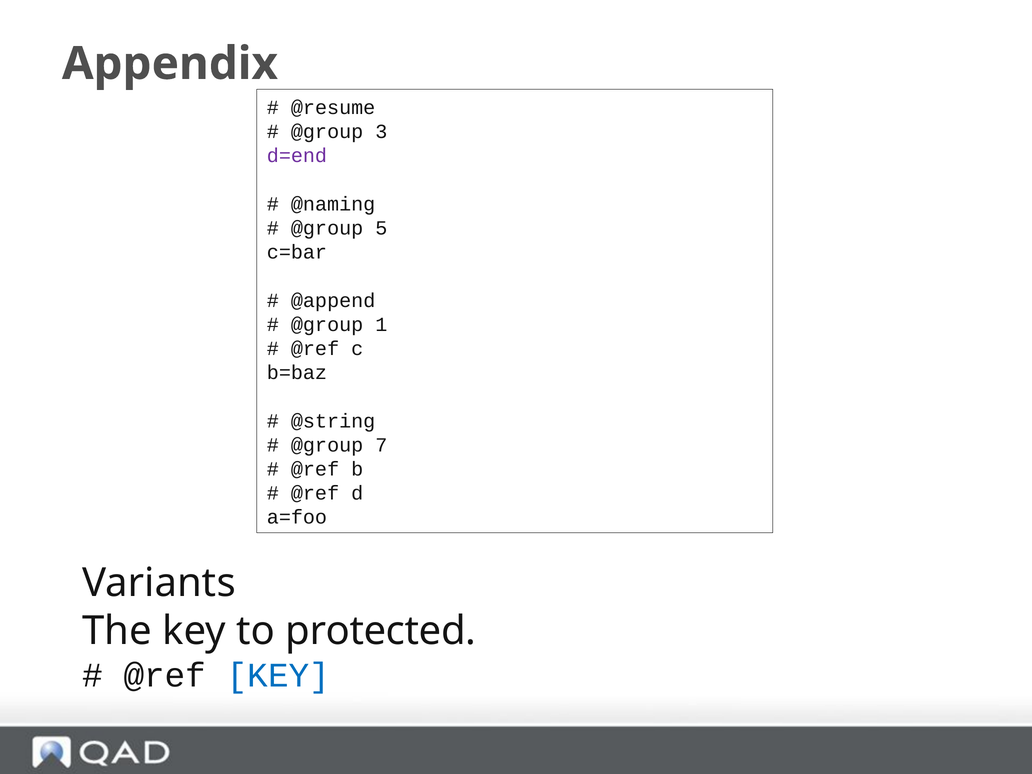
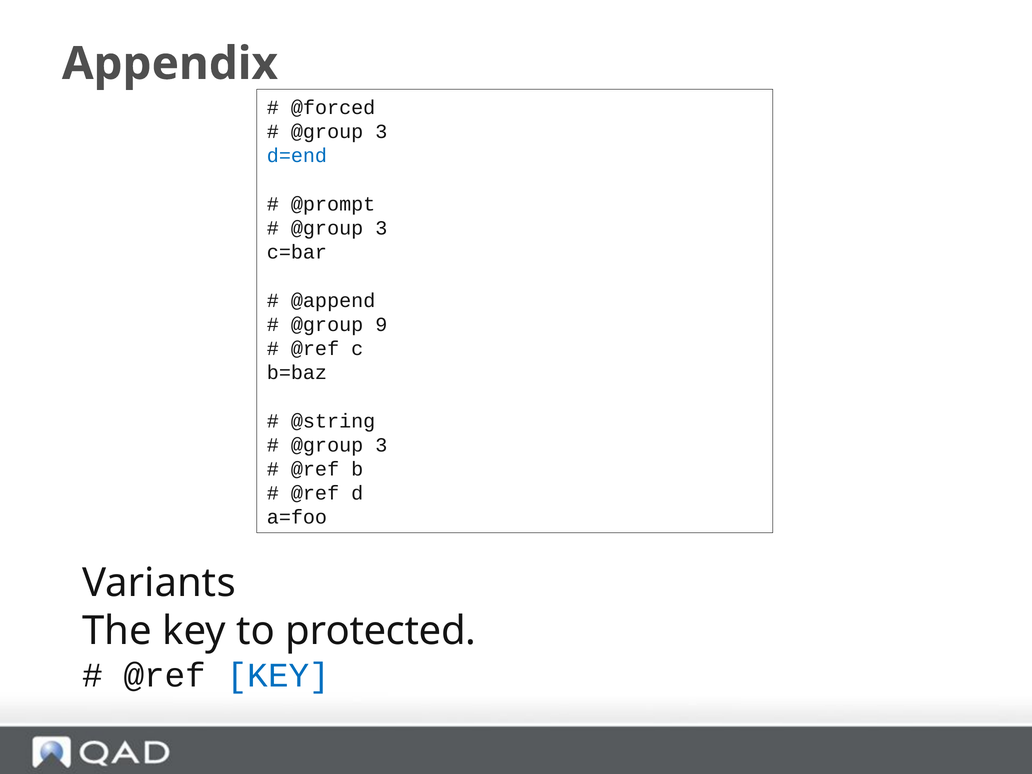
@resume: @resume -> @forced
d=end colour: purple -> blue
@naming: @naming -> @prompt
5 at (381, 228): 5 -> 3
1: 1 -> 9
7 at (381, 445): 7 -> 3
